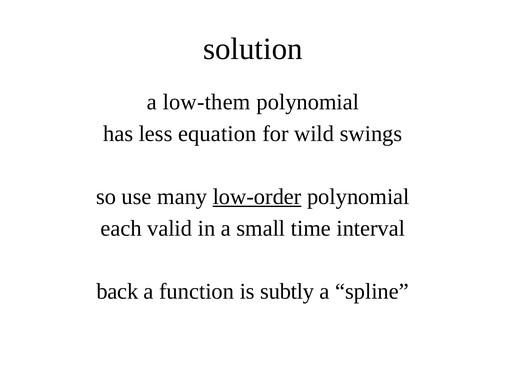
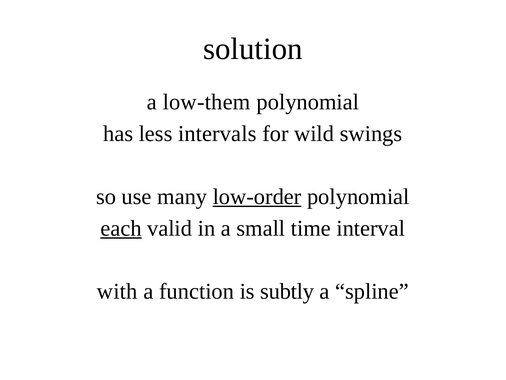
equation: equation -> intervals
each underline: none -> present
back: back -> with
